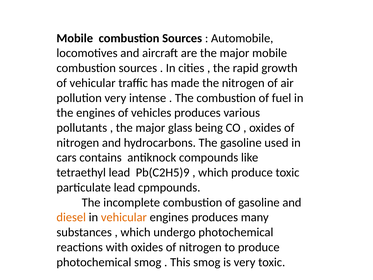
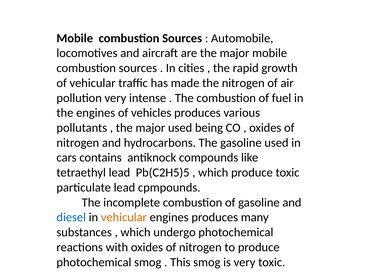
major glass: glass -> used
Pb(C2H5)9: Pb(C2H5)9 -> Pb(C2H5)5
diesel colour: orange -> blue
